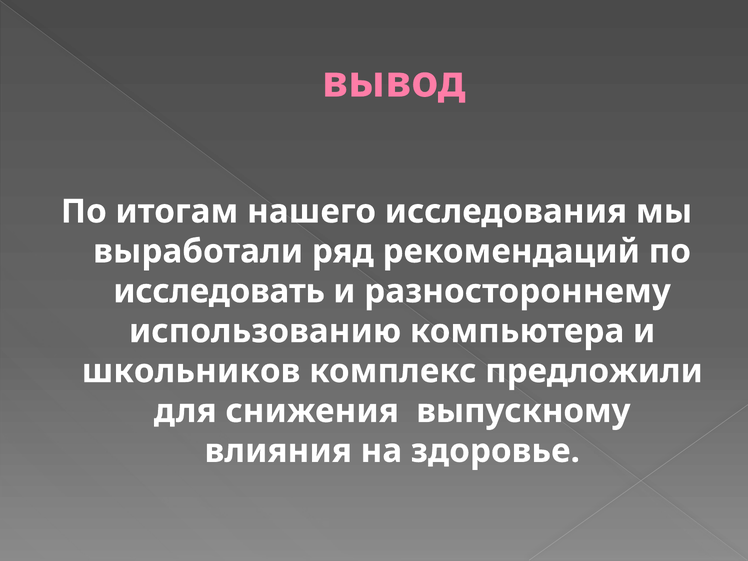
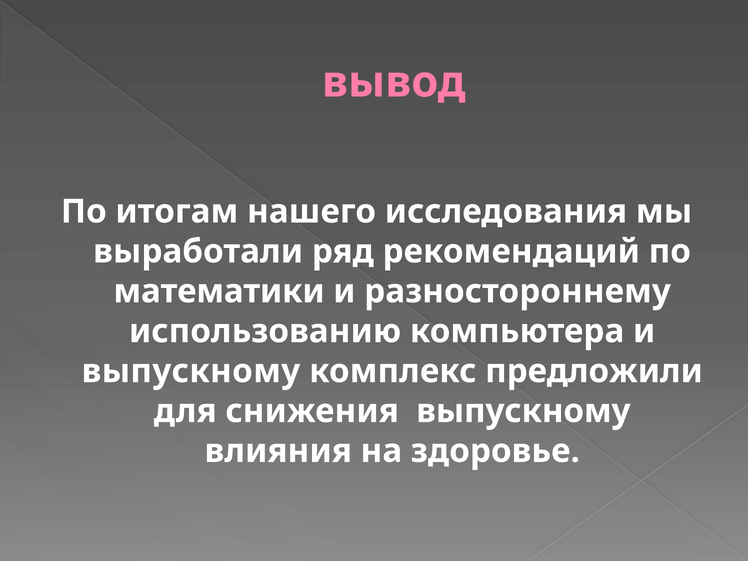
исследовать: исследовать -> математики
школьников at (191, 371): школьников -> выпускному
